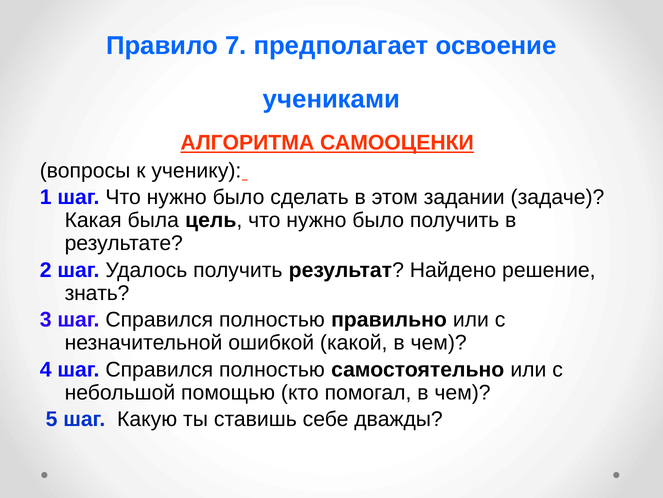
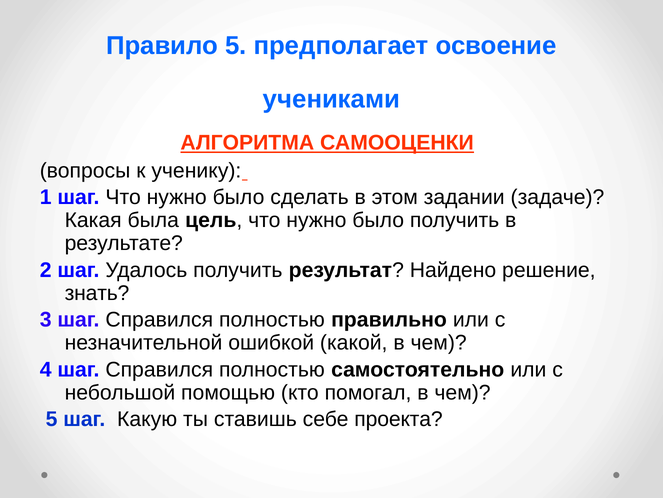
Правило 7: 7 -> 5
дважды: дважды -> проекта
